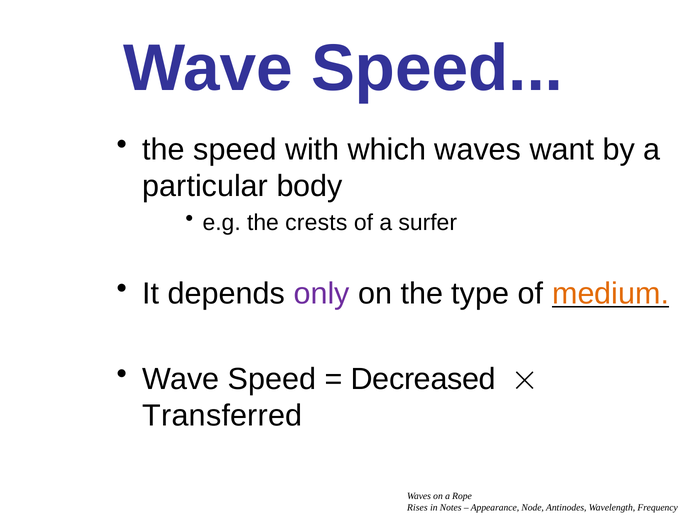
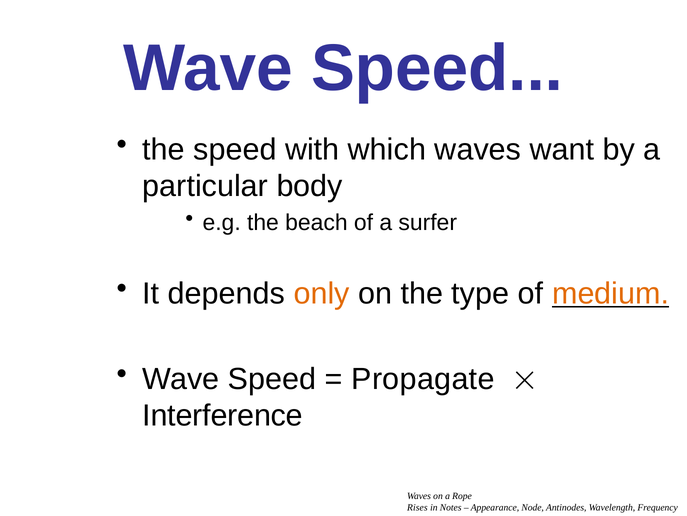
crests: crests -> beach
only colour: purple -> orange
Decreased: Decreased -> Propagate
Transferred: Transferred -> Interference
